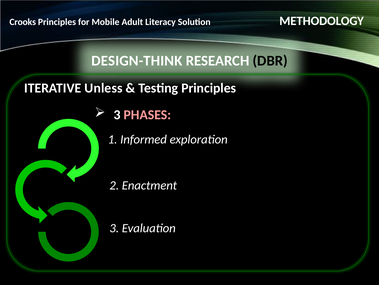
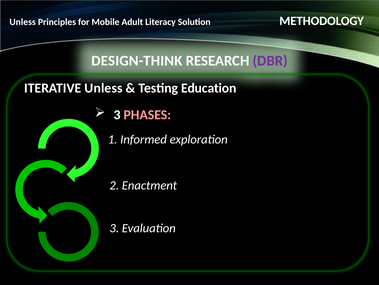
Crooks at (23, 22): Crooks -> Unless
DBR colour: black -> purple
Testing Principles: Principles -> Education
